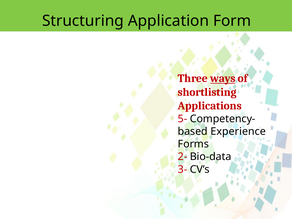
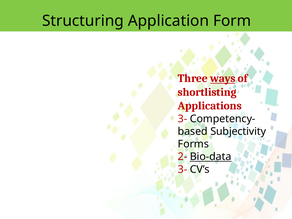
5- at (182, 119): 5- -> 3-
Experience: Experience -> Subjectivity
Bio-data underline: none -> present
